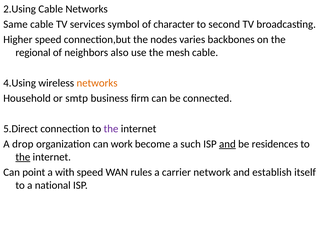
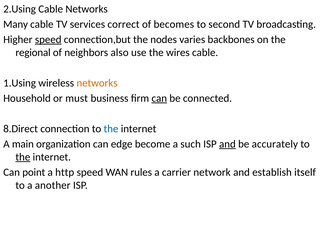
Same: Same -> Many
symbol: symbol -> correct
character: character -> becomes
speed at (48, 39) underline: none -> present
mesh: mesh -> wires
4.Using: 4.Using -> 1.Using
smtp: smtp -> must
can at (159, 98) underline: none -> present
5.Direct: 5.Direct -> 8.Direct
the at (111, 128) colour: purple -> blue
drop: drop -> main
work: work -> edge
residences: residences -> accurately
with: with -> http
national: national -> another
